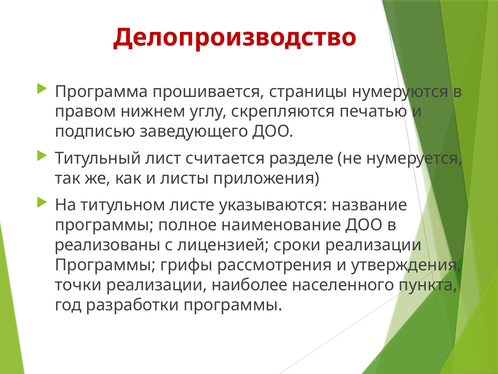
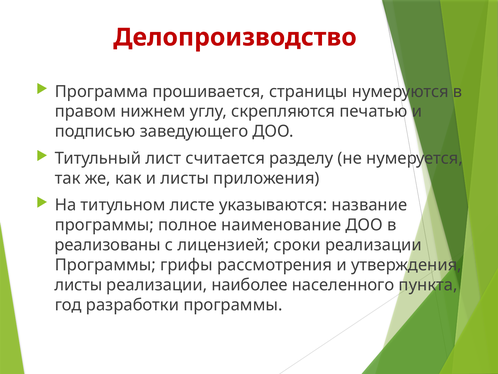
разделе: разделе -> разделу
точки at (78, 285): точки -> листы
